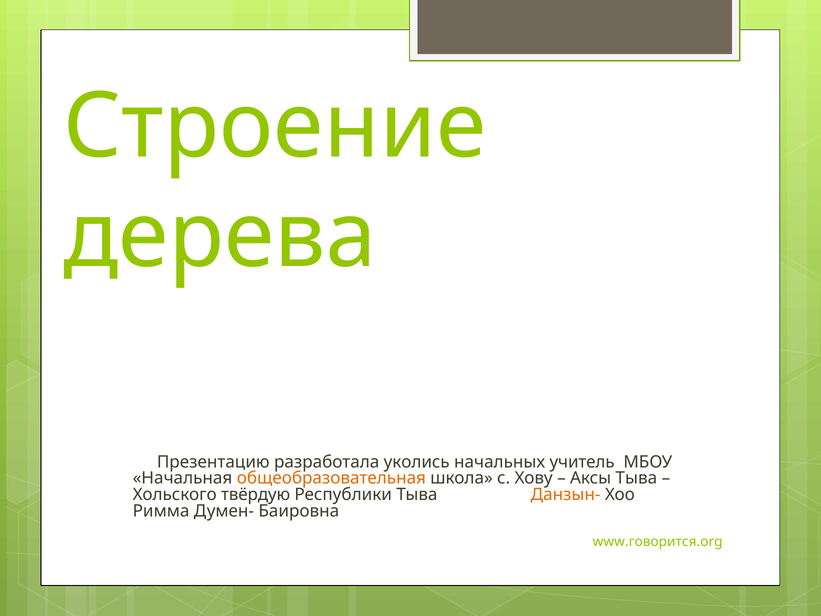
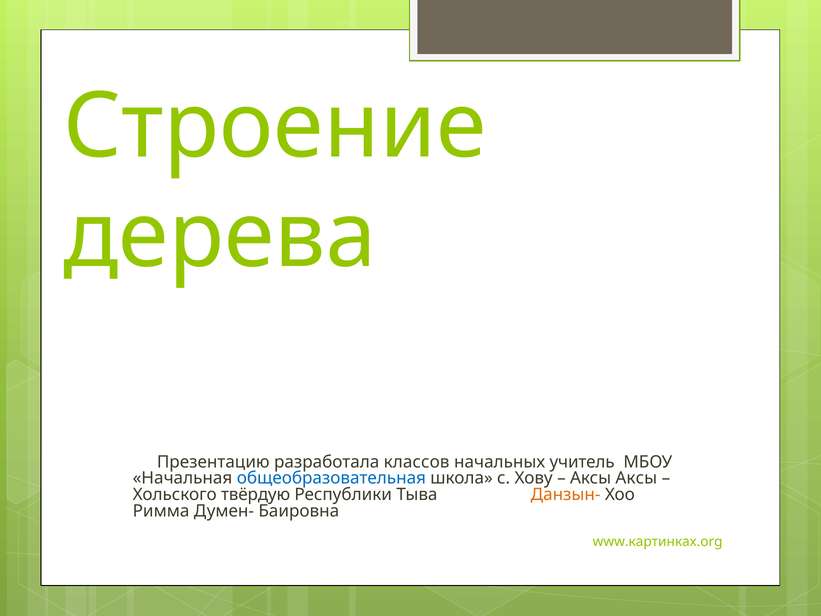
уколись: уколись -> классов
общеобразовательная colour: orange -> blue
Аксы Тыва: Тыва -> Аксы
www.говорится.org: www.говорится.org -> www.картинках.org
